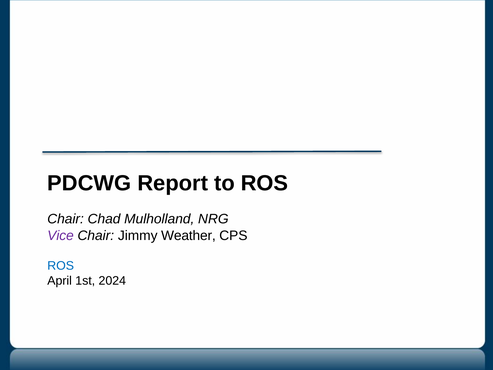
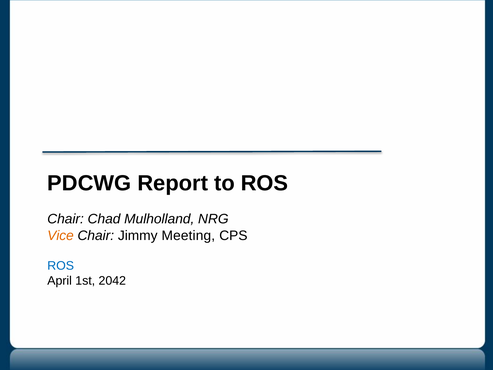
Vice colour: purple -> orange
Weather: Weather -> Meeting
2024: 2024 -> 2042
